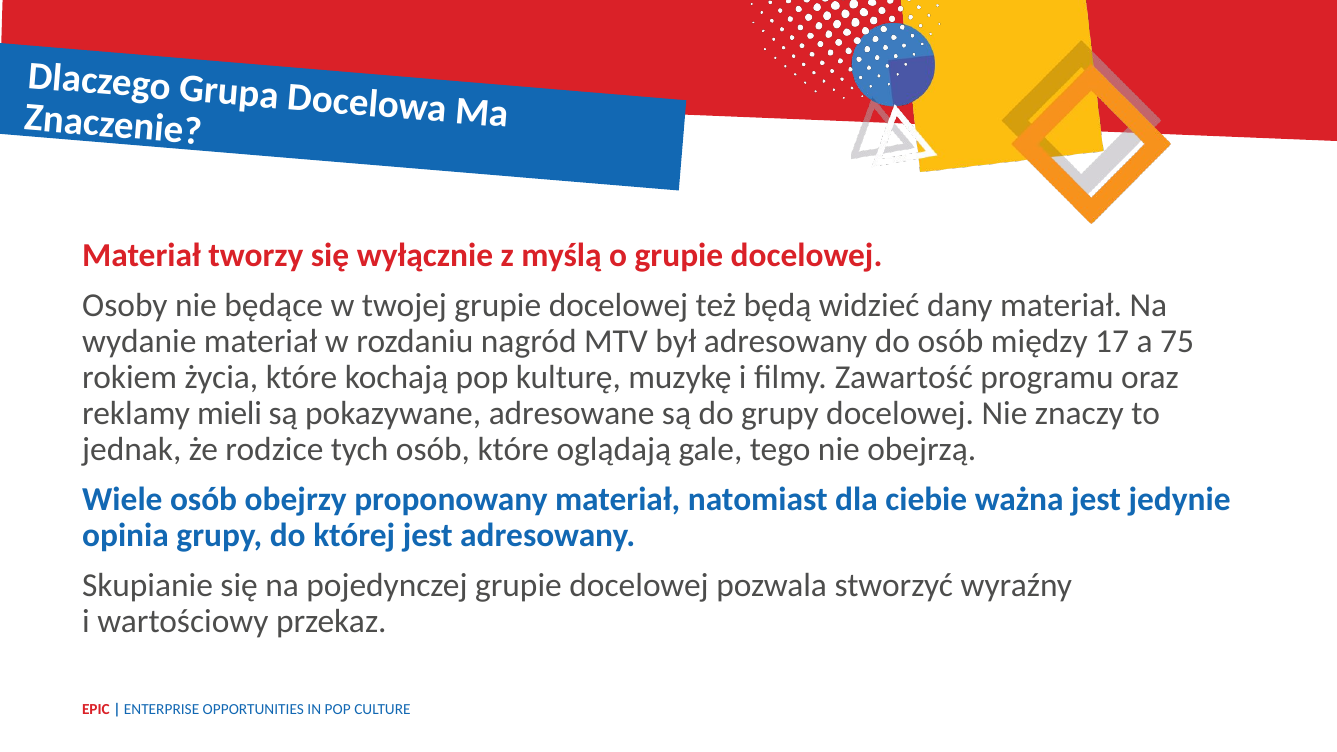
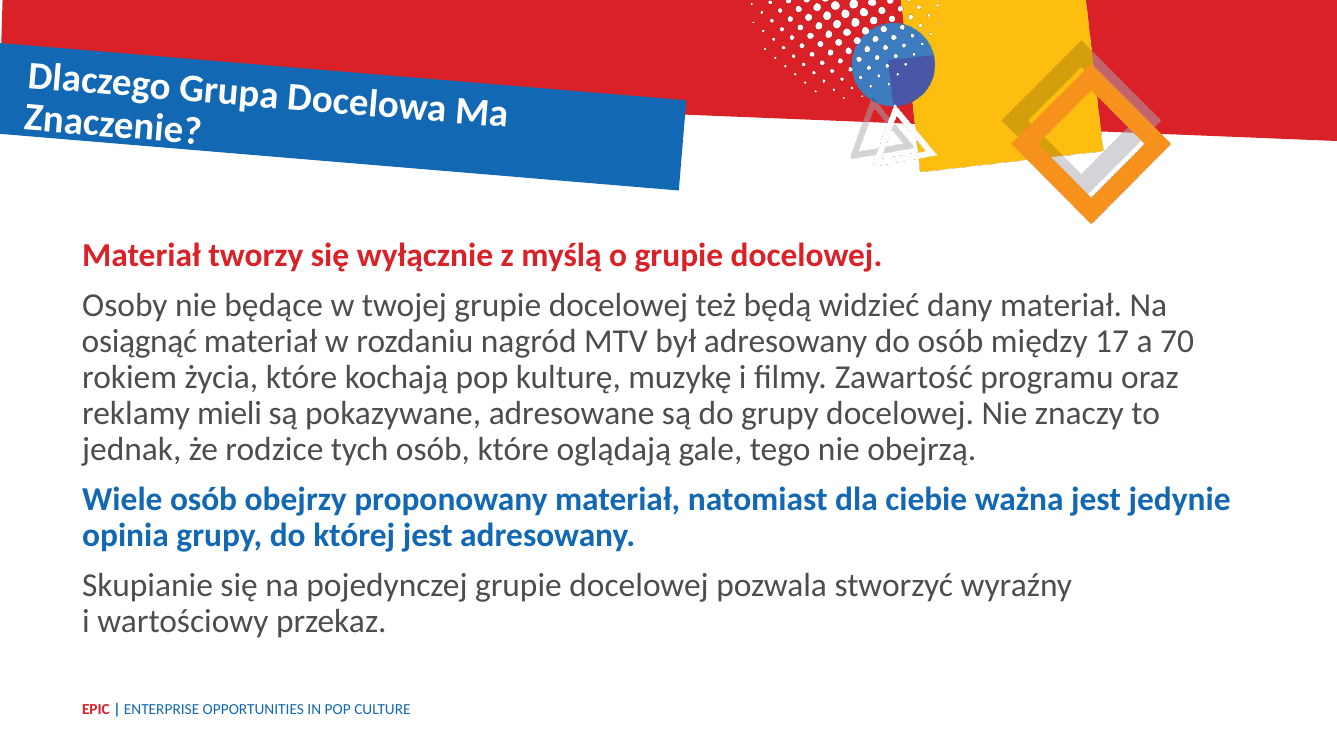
wydanie: wydanie -> osiągnąć
75: 75 -> 70
